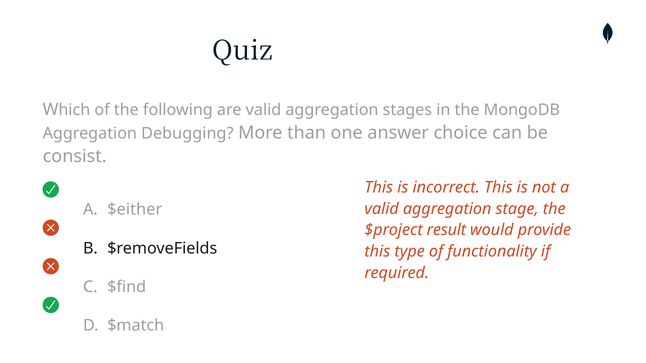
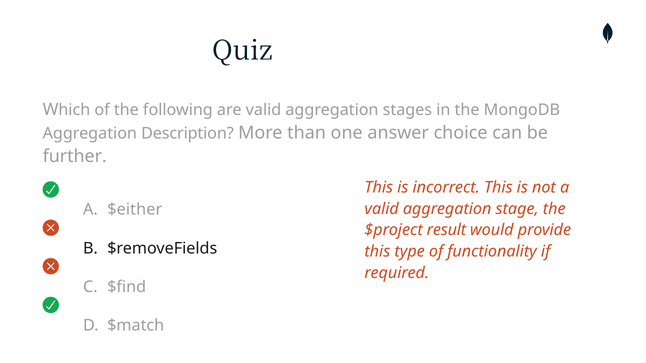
Debugging: Debugging -> Description
consist: consist -> further
